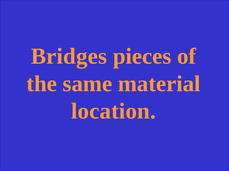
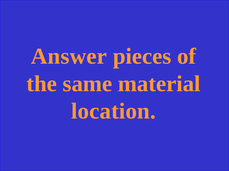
Bridges: Bridges -> Answer
